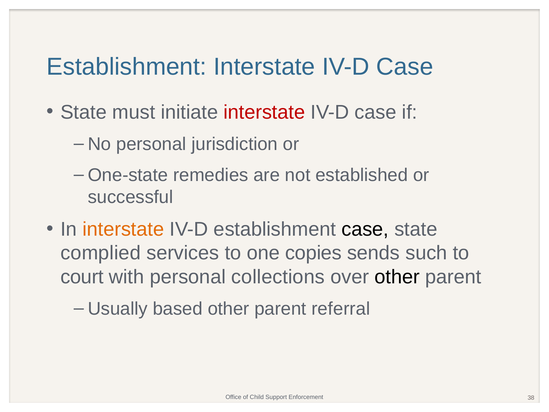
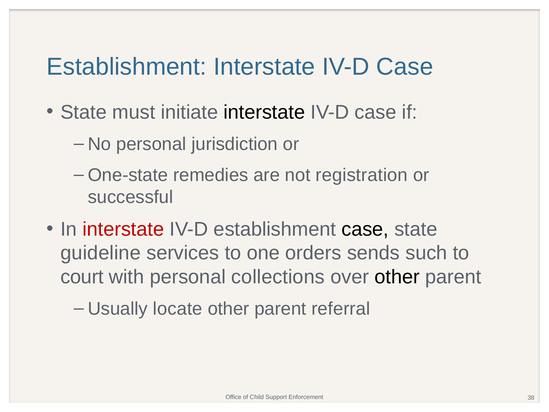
interstate at (264, 112) colour: red -> black
established: established -> registration
interstate at (123, 229) colour: orange -> red
complied: complied -> guideline
copies: copies -> orders
based: based -> locate
